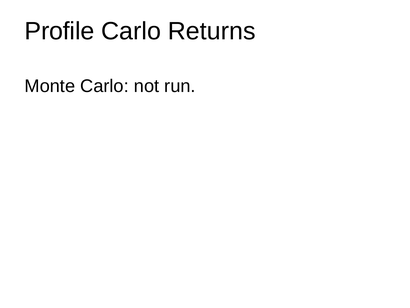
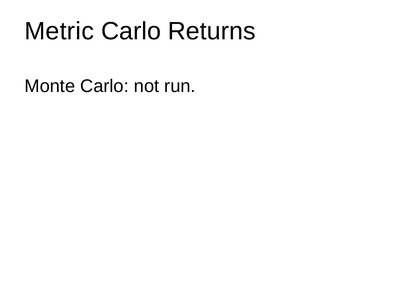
Profile: Profile -> Metric
